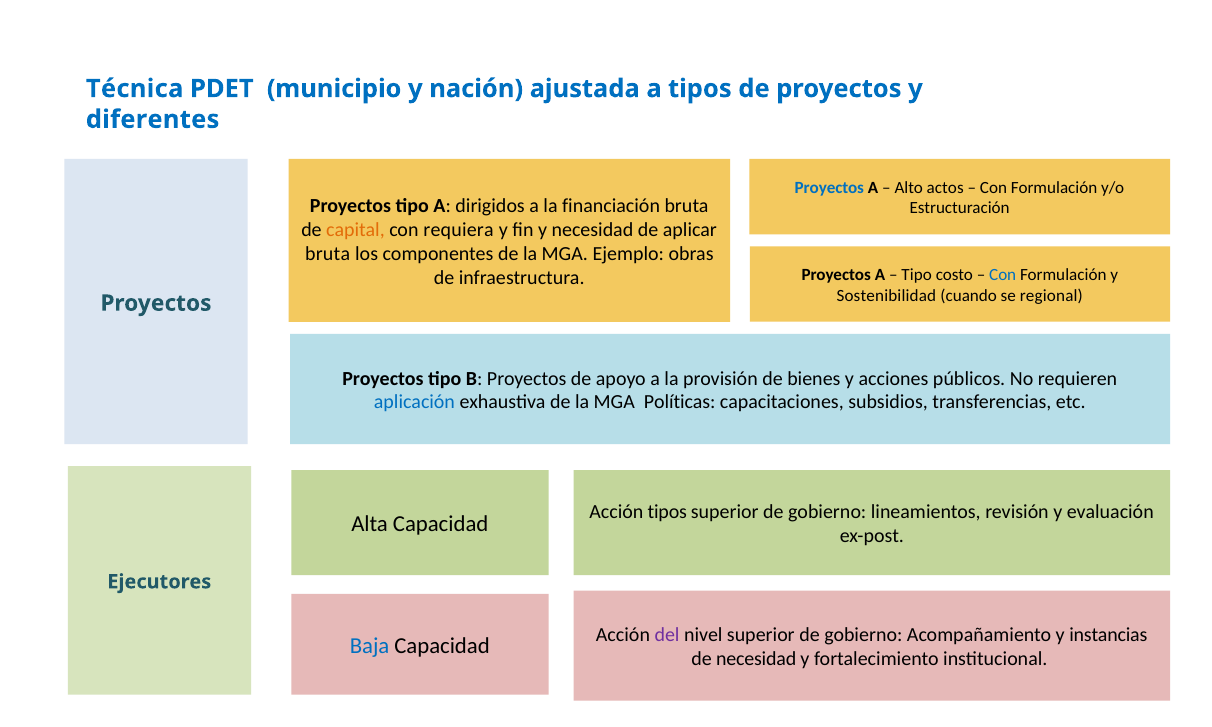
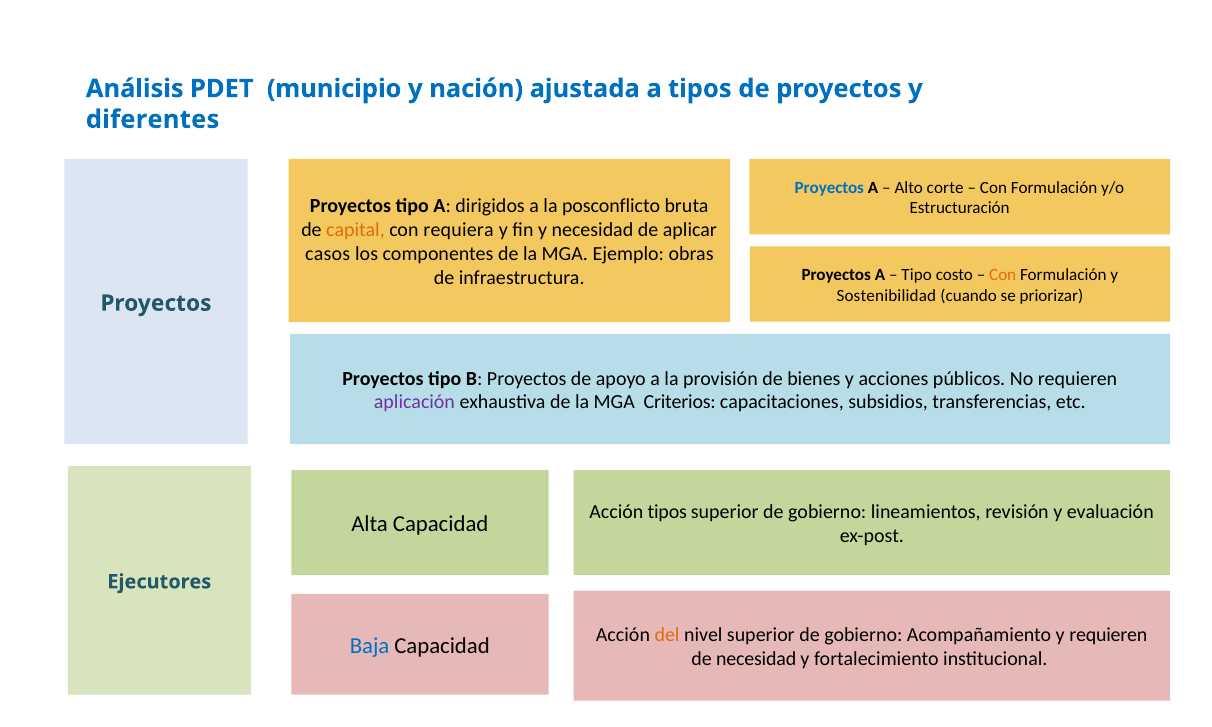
Técnica: Técnica -> Análisis
actos: actos -> corte
financiación: financiación -> posconflicto
bruta at (328, 254): bruta -> casos
Con at (1003, 275) colour: blue -> orange
regional: regional -> priorizar
aplicación colour: blue -> purple
Políticas: Políticas -> Criterios
del colour: purple -> orange
y instancias: instancias -> requieren
